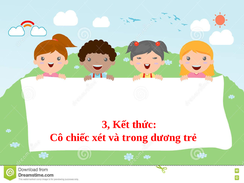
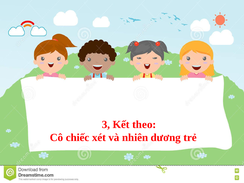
thức: thức -> theo
trong: trong -> nhiên
